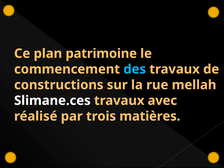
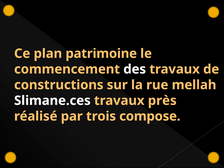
des colour: light blue -> white
avec: avec -> près
matières: matières -> compose
